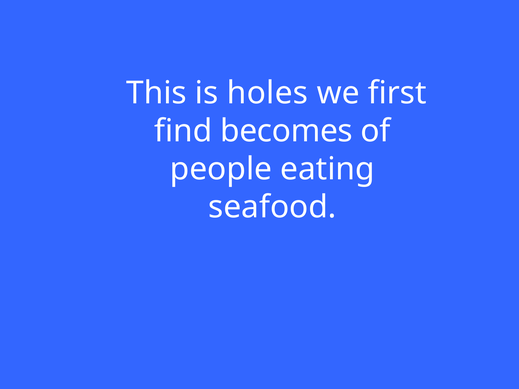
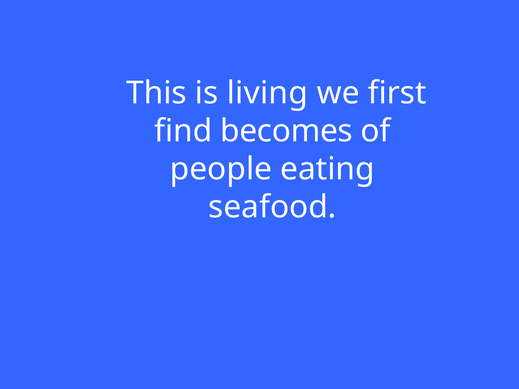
holes: holes -> living
